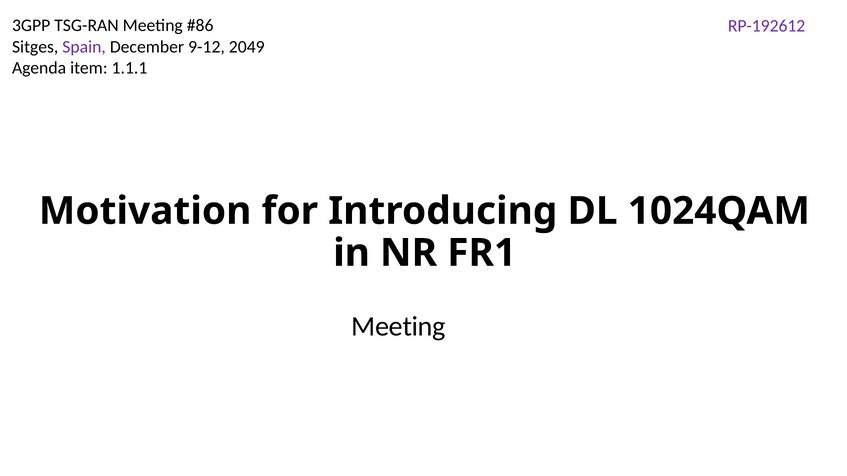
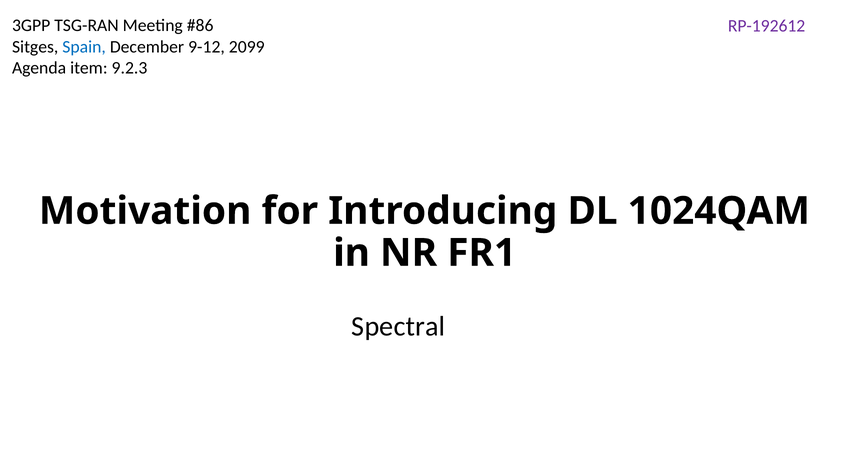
Spain colour: purple -> blue
2049: 2049 -> 2099
1.1.1: 1.1.1 -> 9.2.3
Meeting at (399, 327): Meeting -> Spectral
